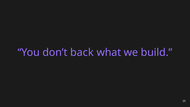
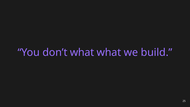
don’t back: back -> what
